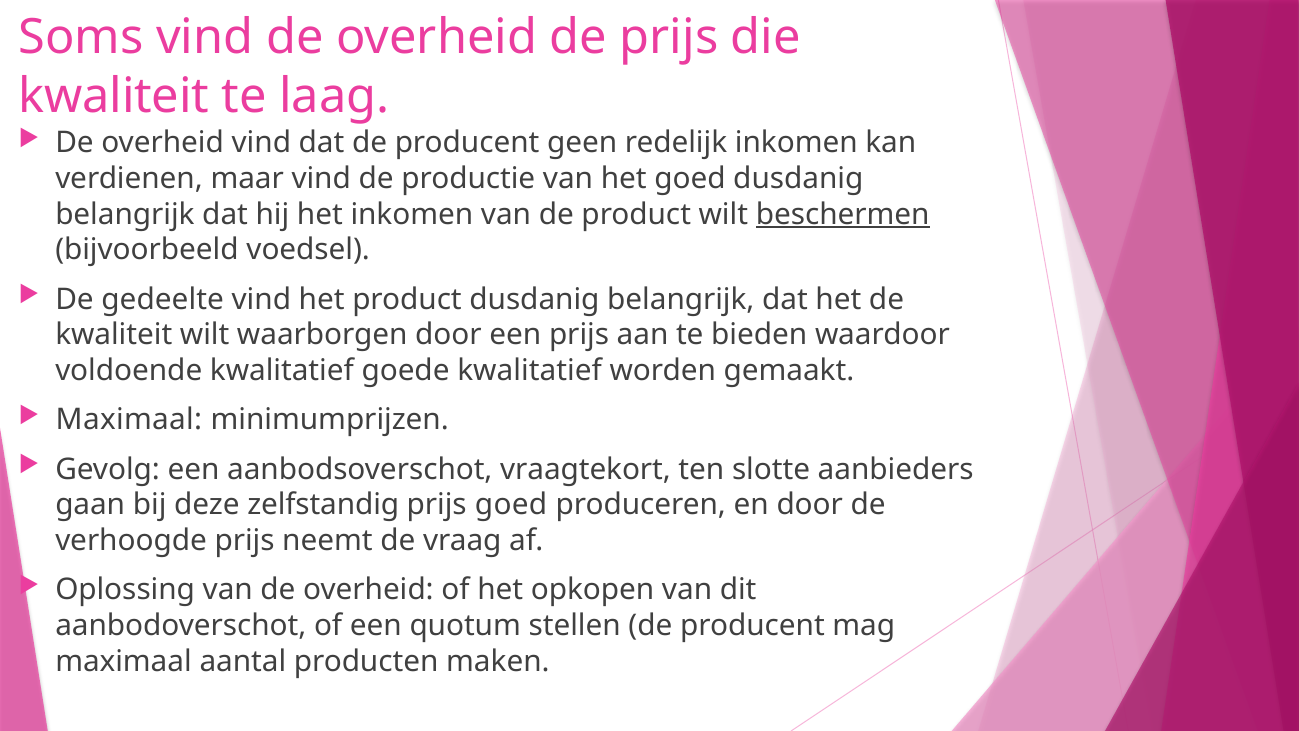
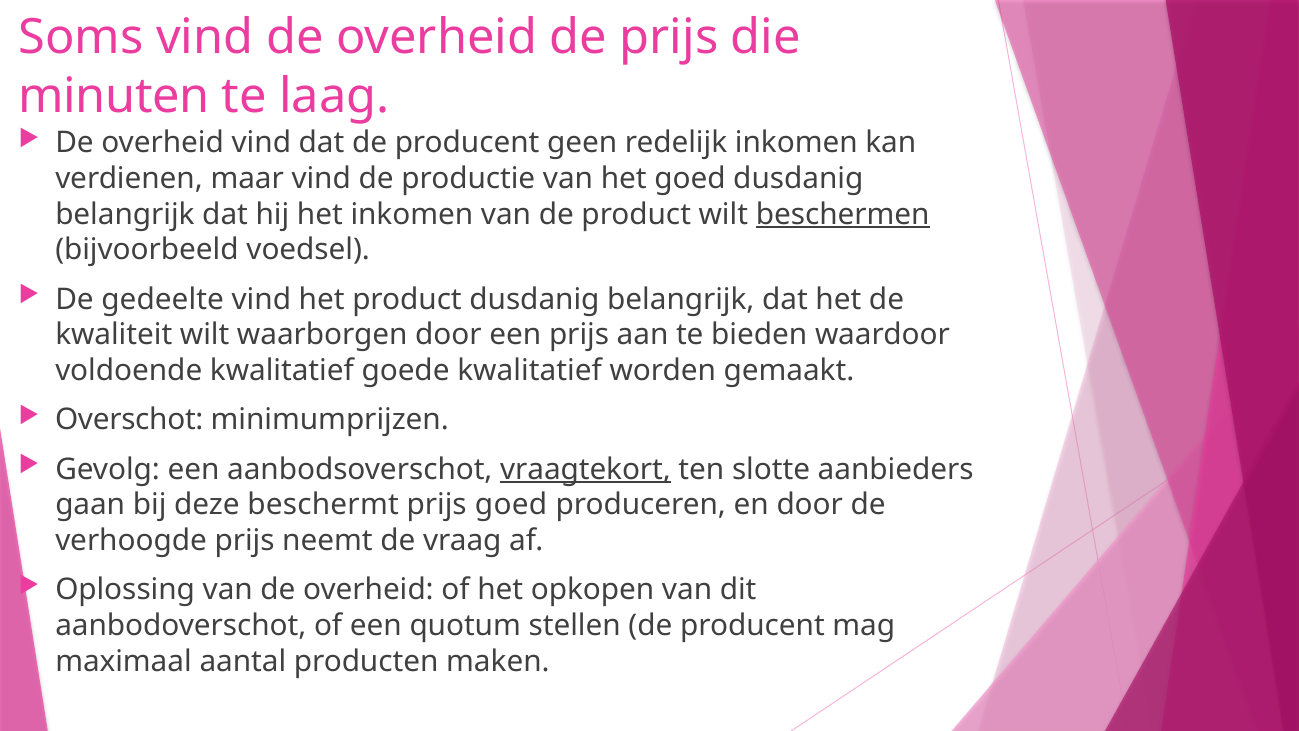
kwaliteit at (114, 96): kwaliteit -> minuten
Maximaal at (129, 420): Maximaal -> Overschot
vraagtekort underline: none -> present
zelfstandig: zelfstandig -> beschermt
